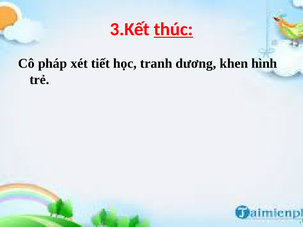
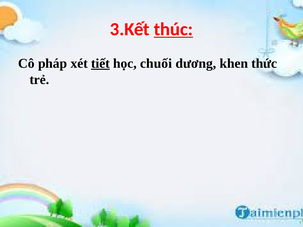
tiết underline: none -> present
tranh: tranh -> chuối
hình: hình -> thức
